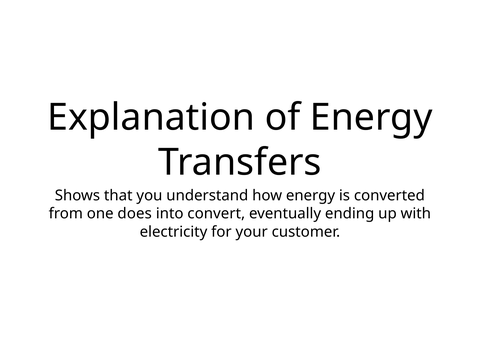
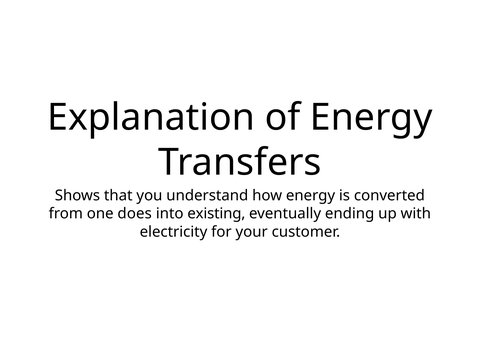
convert: convert -> existing
